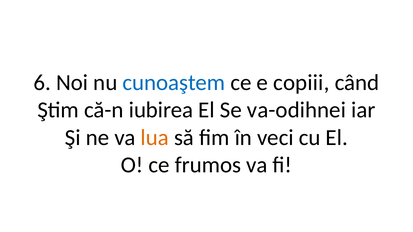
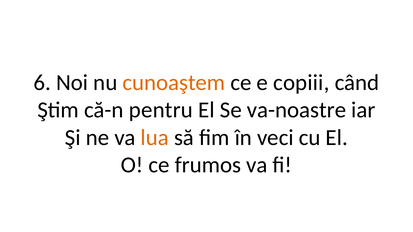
cunoaştem colour: blue -> orange
iubirea: iubirea -> pentru
va-odihnei: va-odihnei -> va-noastre
